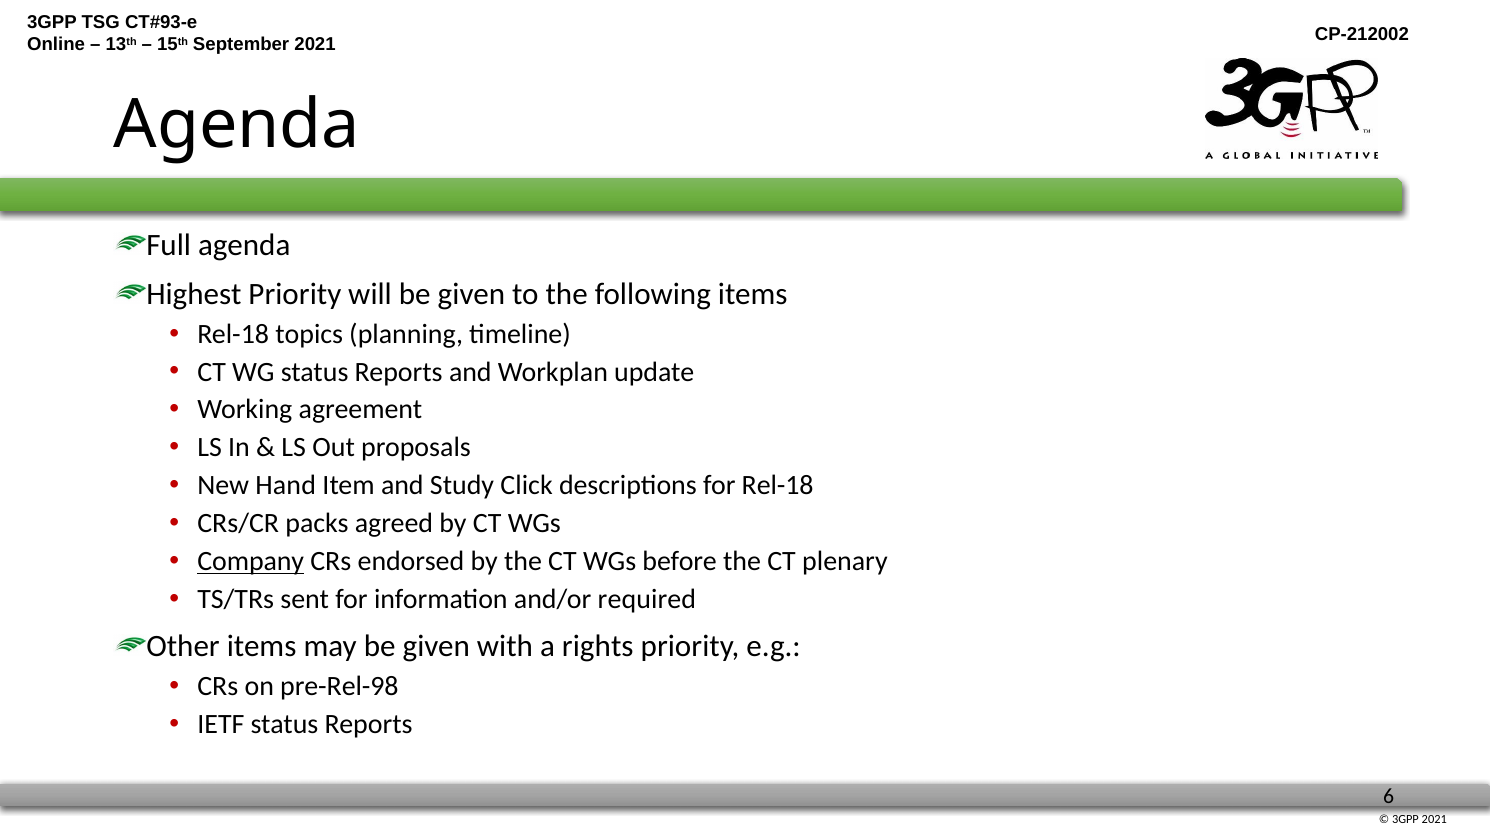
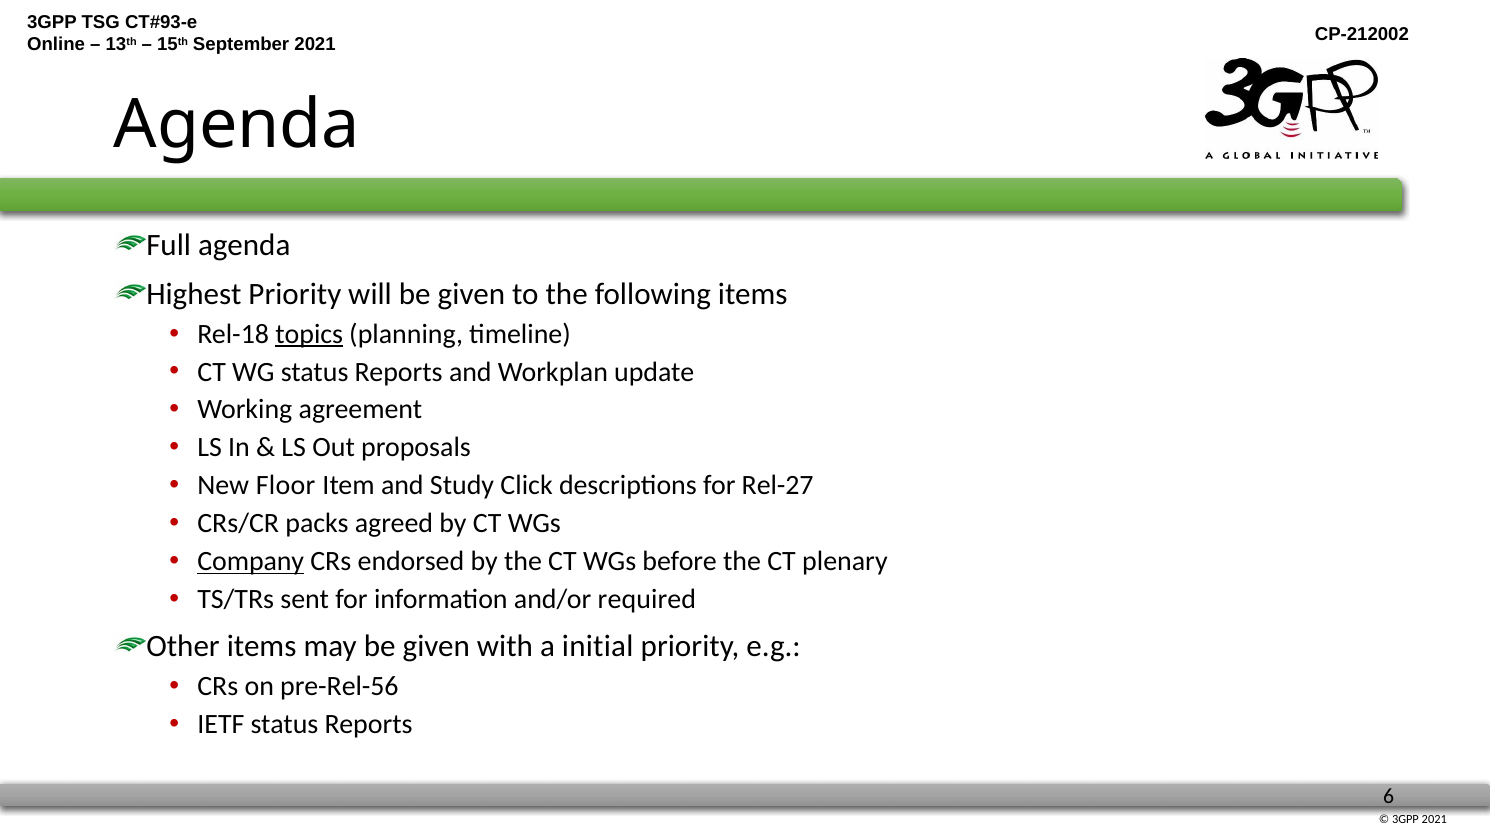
topics underline: none -> present
Hand: Hand -> Floor
for Rel-18: Rel-18 -> Rel-27
rights: rights -> initial
pre-Rel-98: pre-Rel-98 -> pre-Rel-56
